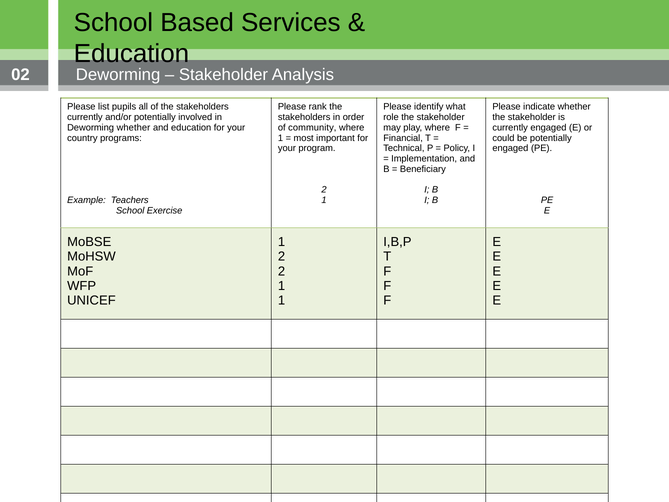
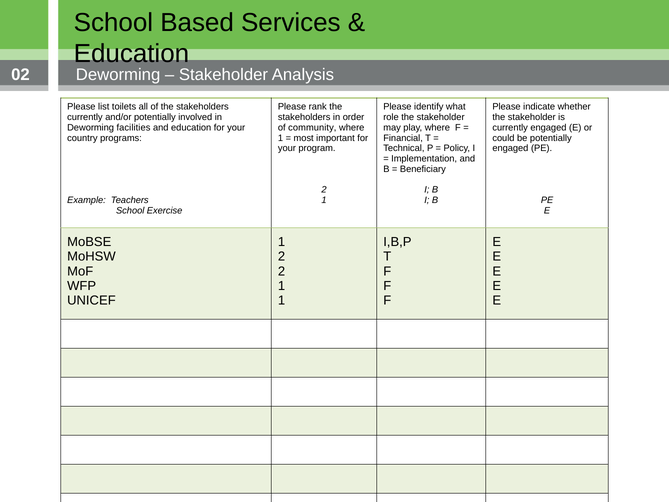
pupils: pupils -> toilets
Deworming whether: whether -> facilities
